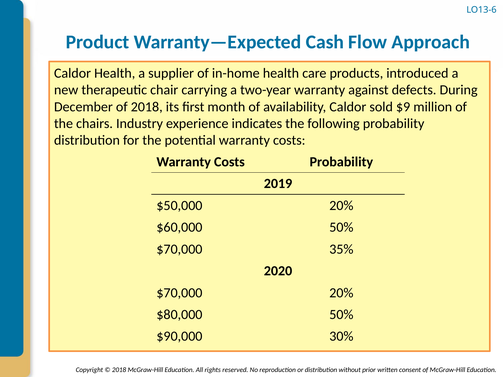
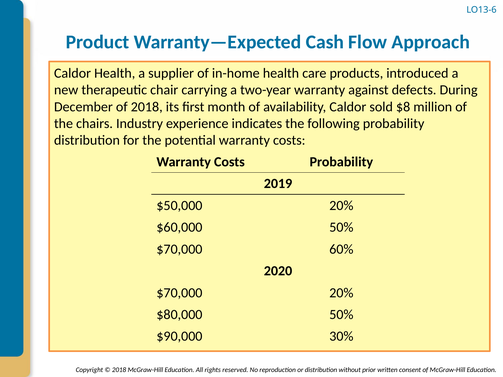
$9: $9 -> $8
35%: 35% -> 60%
